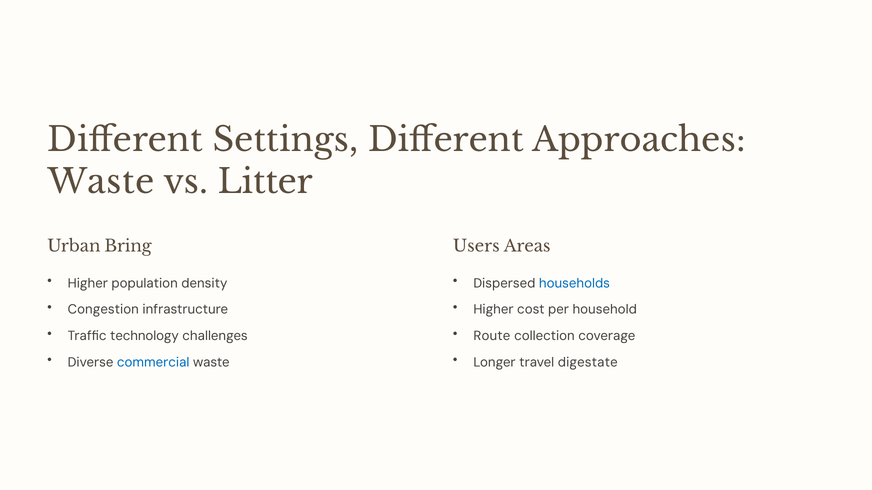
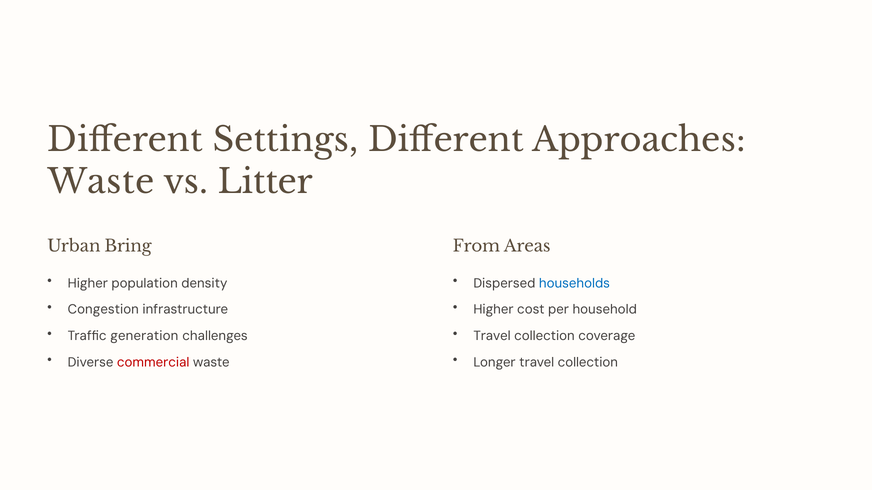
Users: Users -> From
technology: technology -> generation
Route at (492, 336): Route -> Travel
commercial colour: blue -> red
Longer travel digestate: digestate -> collection
